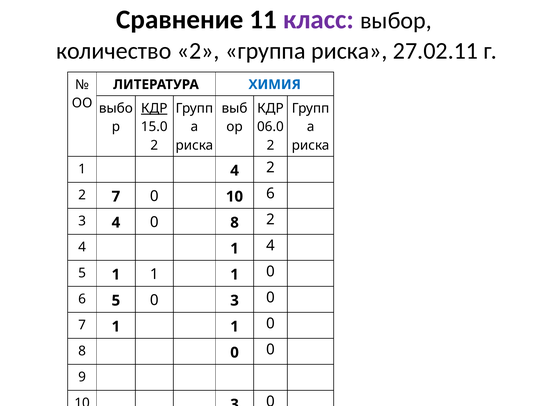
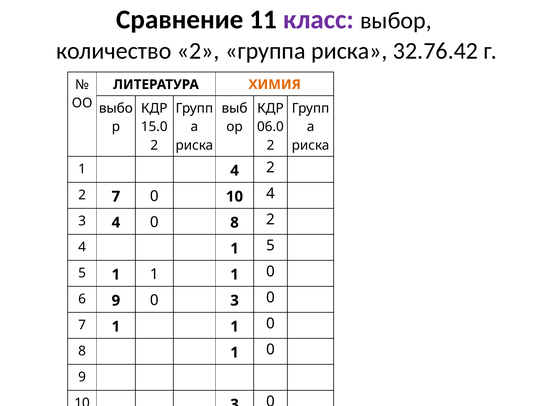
27.02.11: 27.02.11 -> 32.76.42
ХИМИЯ colour: blue -> orange
КДР at (154, 108) underline: present -> none
10 6: 6 -> 4
4 1 4: 4 -> 5
6 5: 5 -> 9
8 0: 0 -> 1
